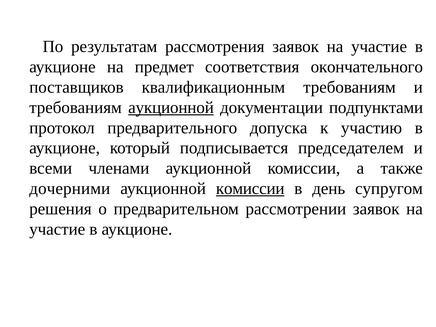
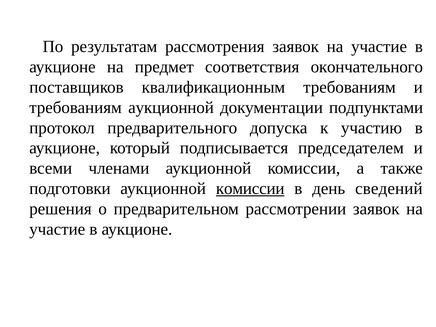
аукционной at (171, 107) underline: present -> none
дочерними: дочерними -> подготовки
супругом: супругом -> сведений
